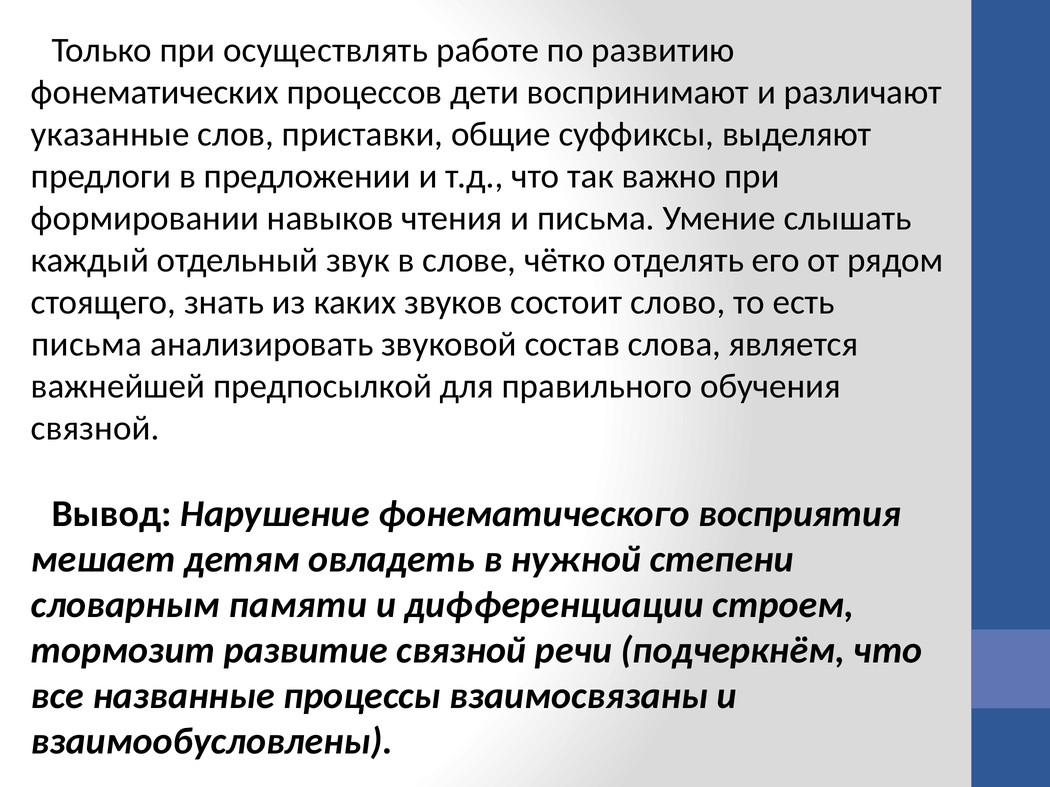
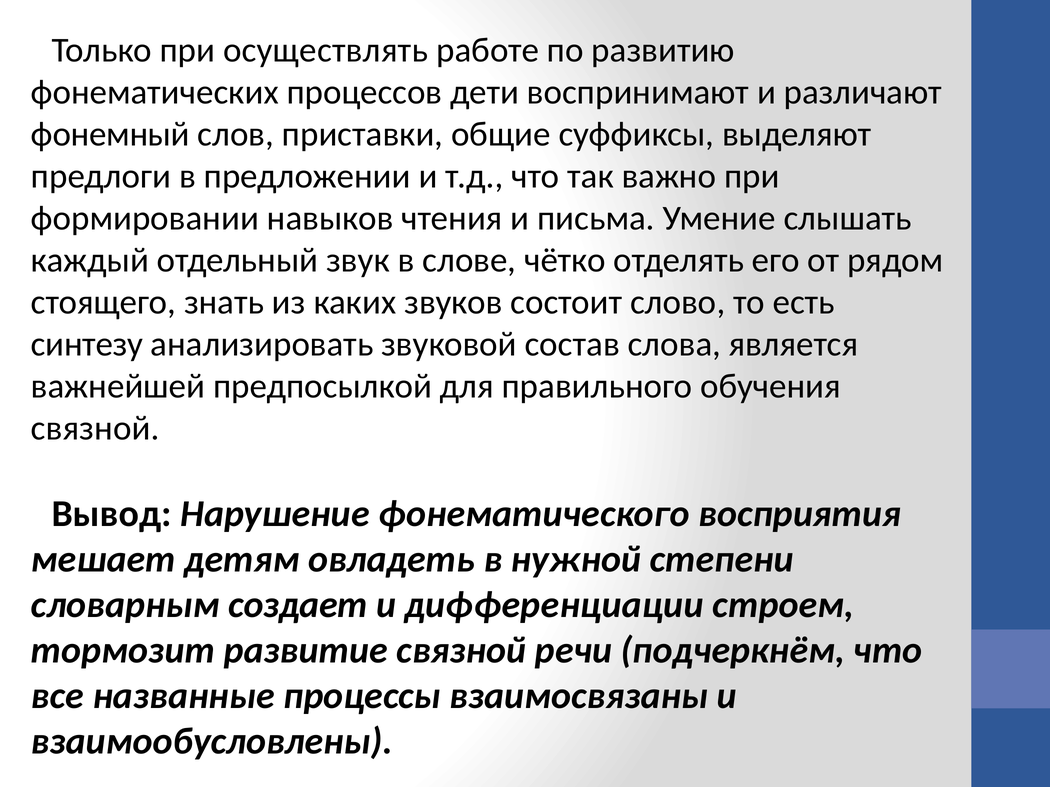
указанные: указанные -> фонемный
письма at (87, 344): письма -> синтезу
памяти: памяти -> создает
